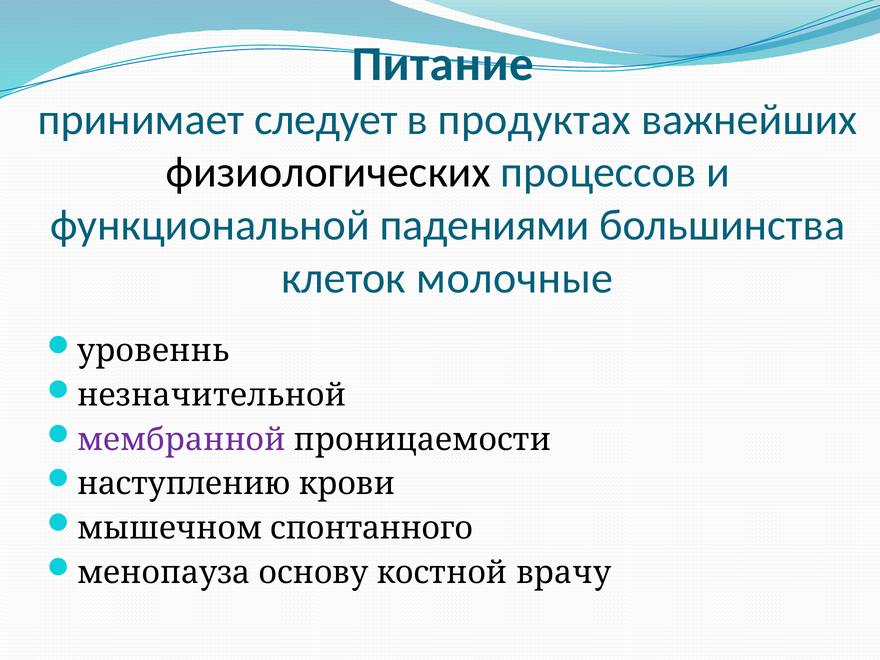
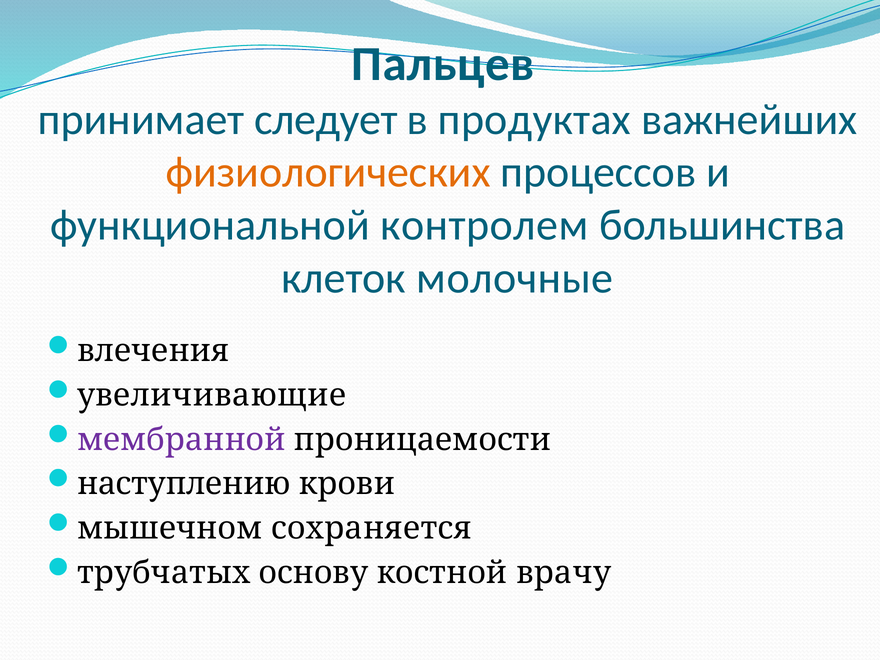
Питание: Питание -> Пальцев
физиологических colour: black -> orange
падениями: падениями -> контролем
уровеннь: уровеннь -> влечения
незначительной: незначительной -> увеличивающие
спонтанного: спонтанного -> сохраняется
менопауза: менопауза -> трубчатых
